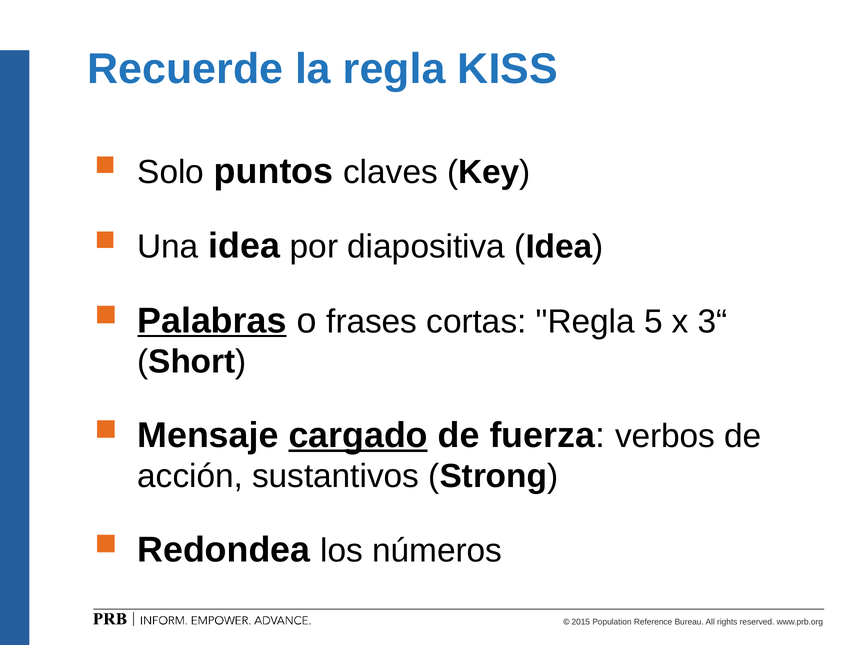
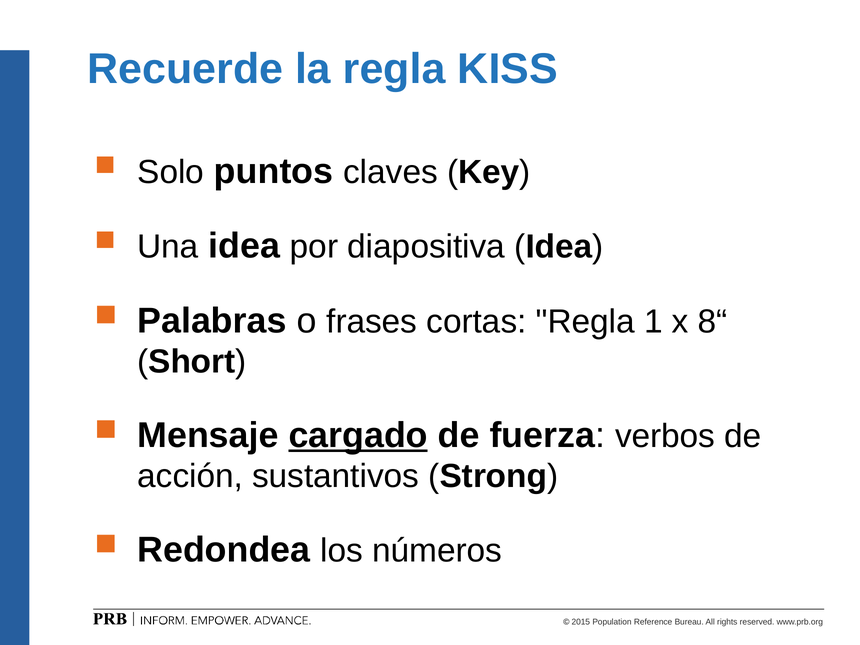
Palabras underline: present -> none
5: 5 -> 1
3“: 3“ -> 8“
